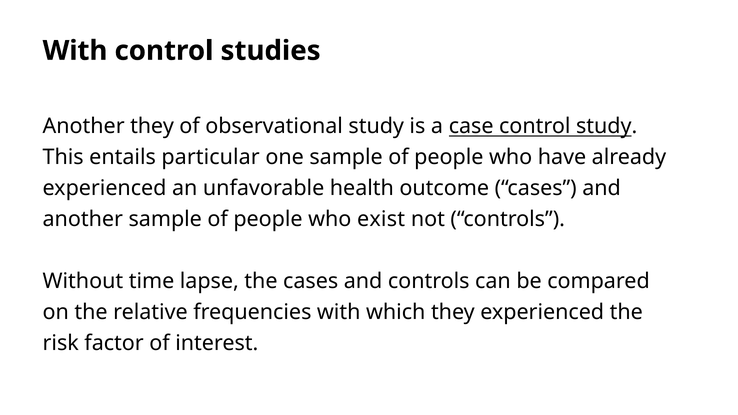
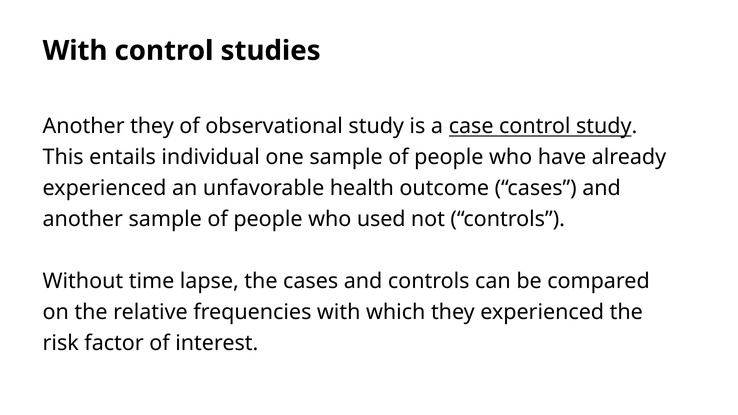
particular: particular -> individual
exist: exist -> used
